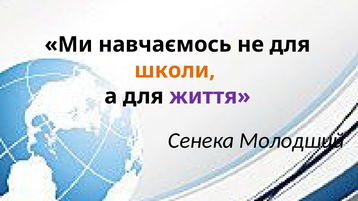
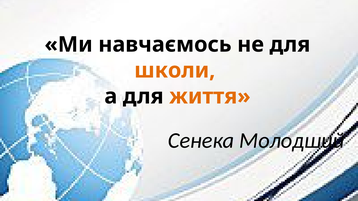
життя colour: purple -> orange
